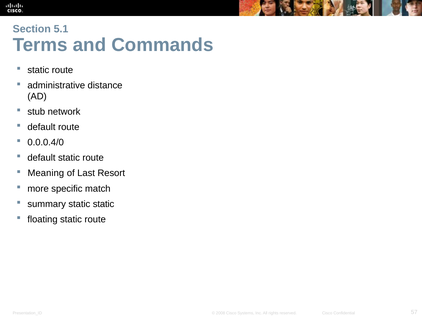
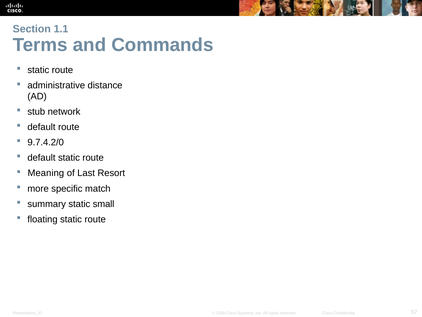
5.1: 5.1 -> 1.1
0.0.0.4/0: 0.0.0.4/0 -> 9.7.4.2/0
static static: static -> small
